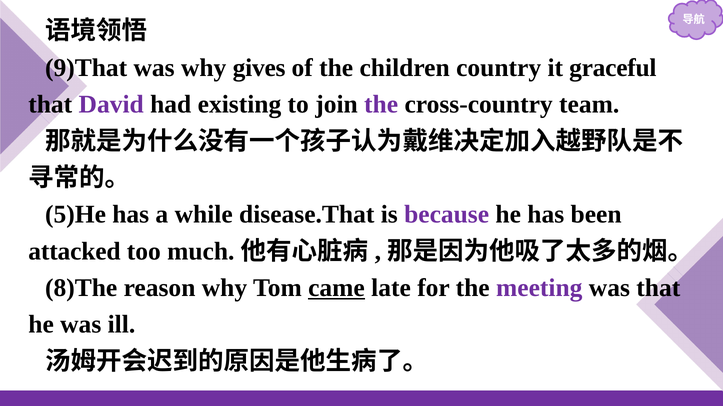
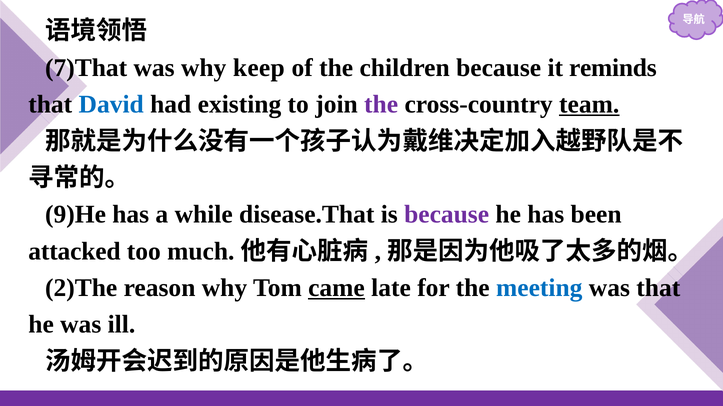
9)That: 9)That -> 7)That
gives: gives -> keep
children country: country -> because
graceful: graceful -> reminds
David colour: purple -> blue
team underline: none -> present
5)He: 5)He -> 9)He
8)The: 8)The -> 2)The
meeting colour: purple -> blue
